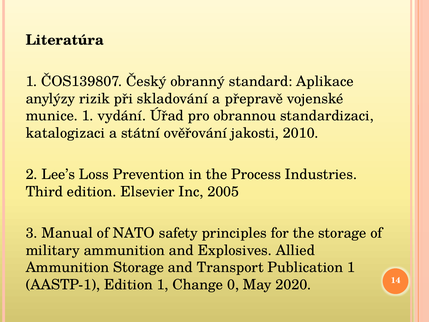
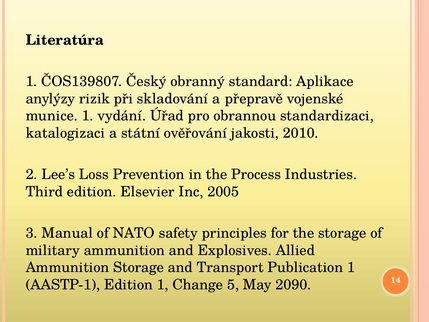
0: 0 -> 5
2020: 2020 -> 2090
